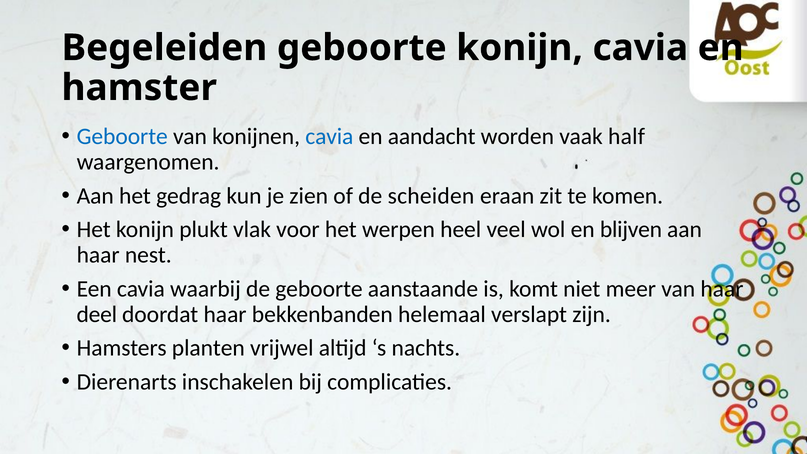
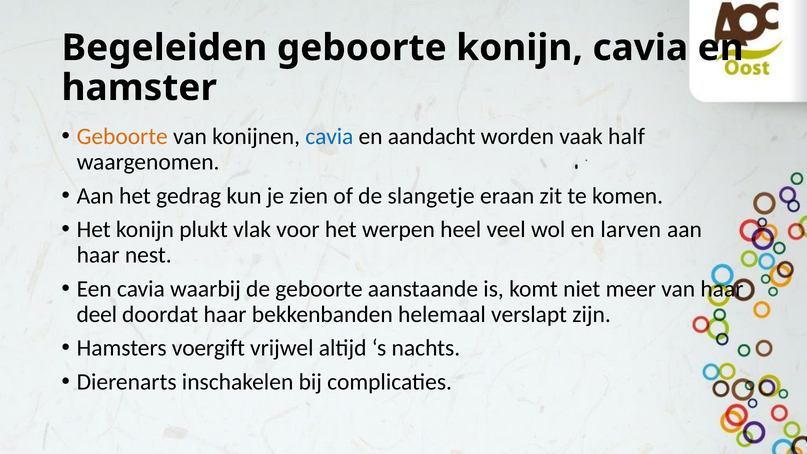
Geboorte at (122, 136) colour: blue -> orange
scheiden: scheiden -> slangetje
blijven: blijven -> larven
planten: planten -> voergift
